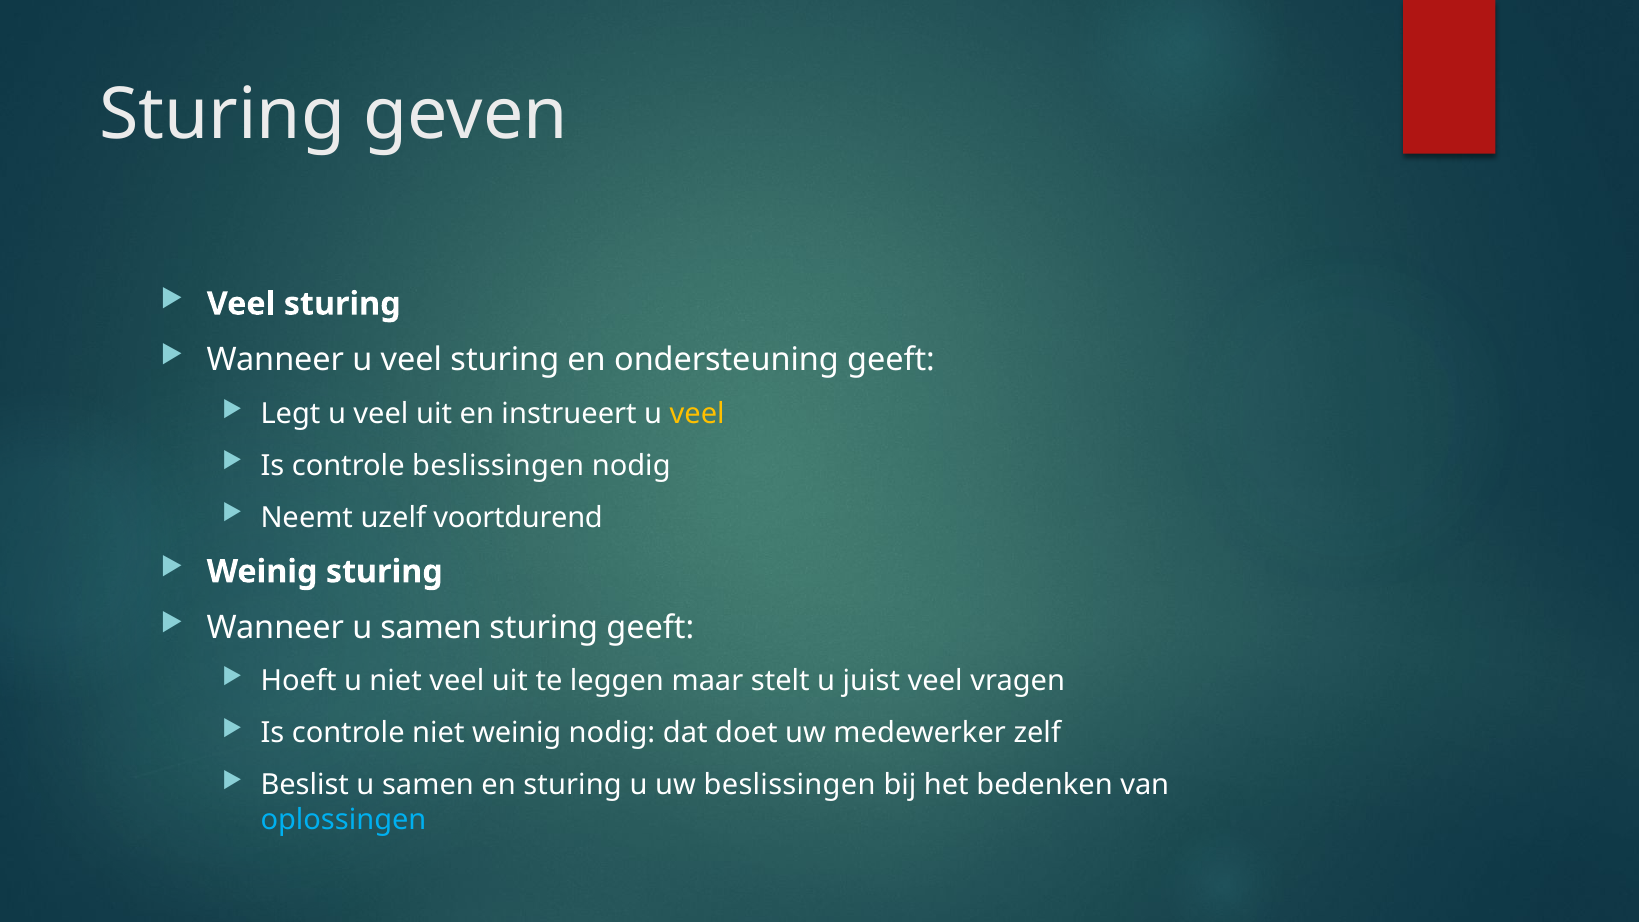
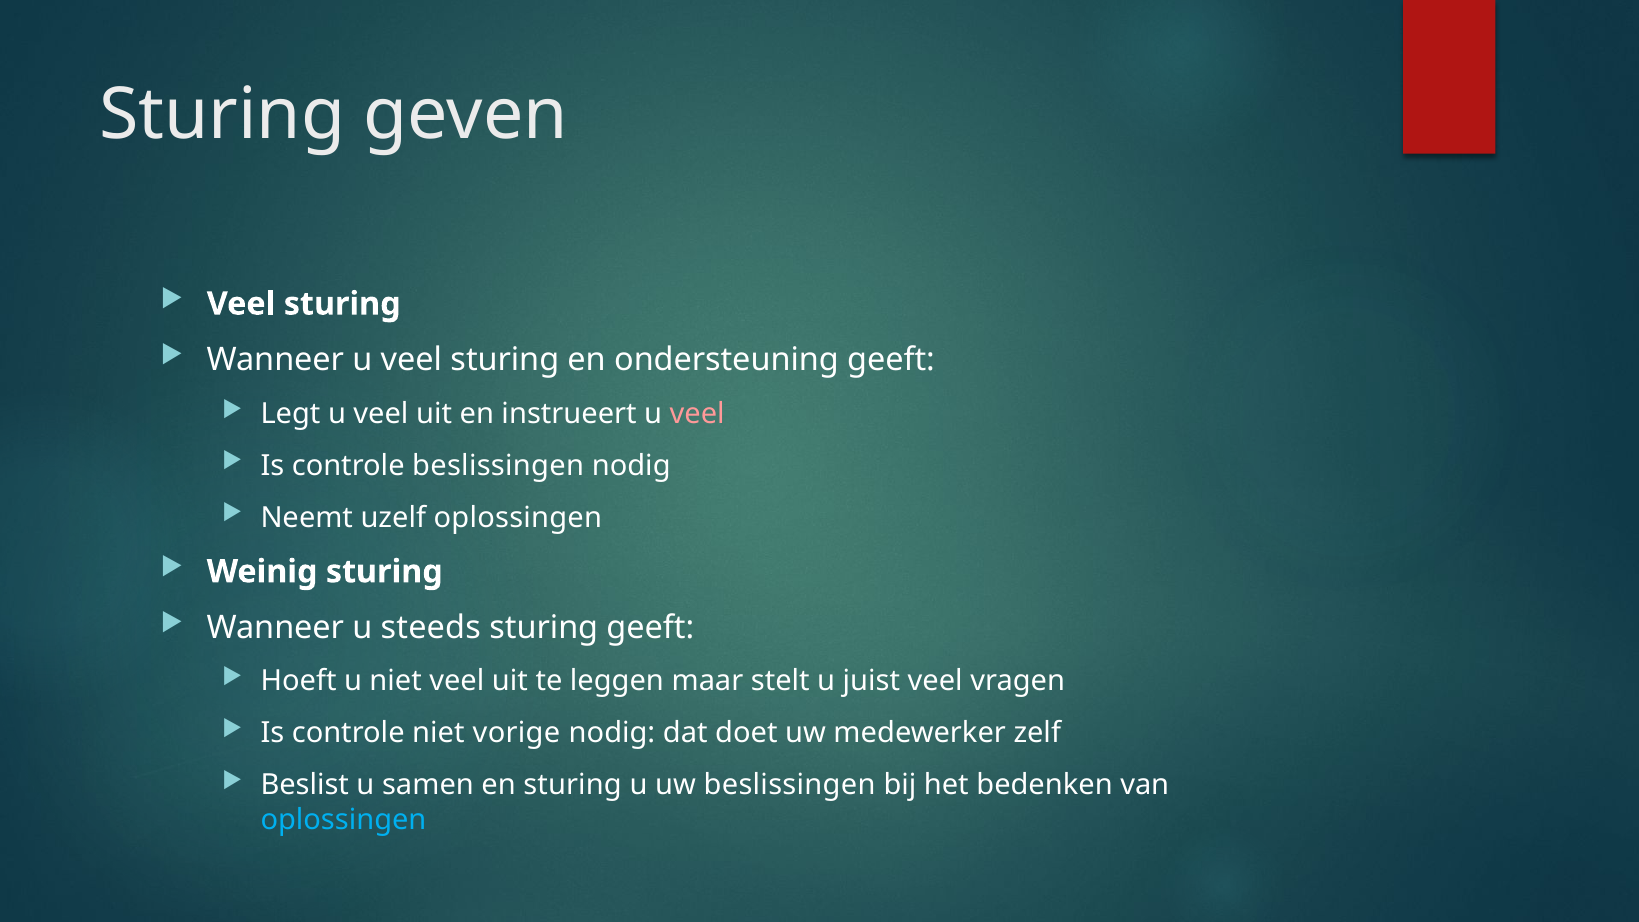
veel at (697, 414) colour: yellow -> pink
uzelf voortdurend: voortdurend -> oplossingen
Wanneer u samen: samen -> steeds
niet weinig: weinig -> vorige
